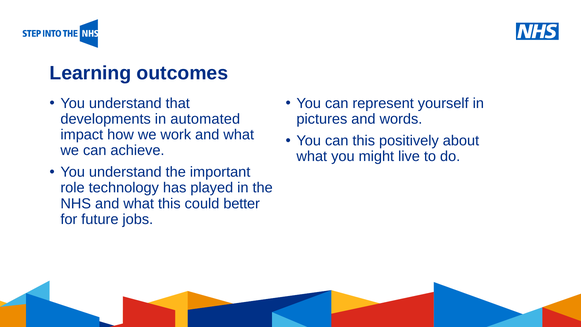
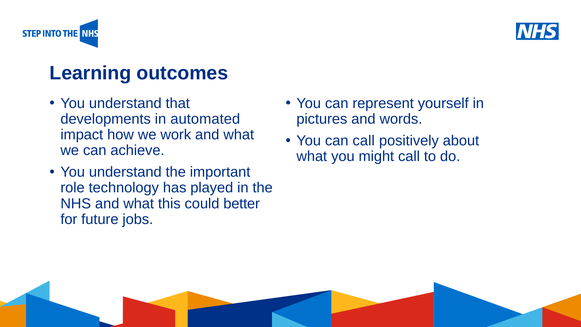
can this: this -> call
might live: live -> call
